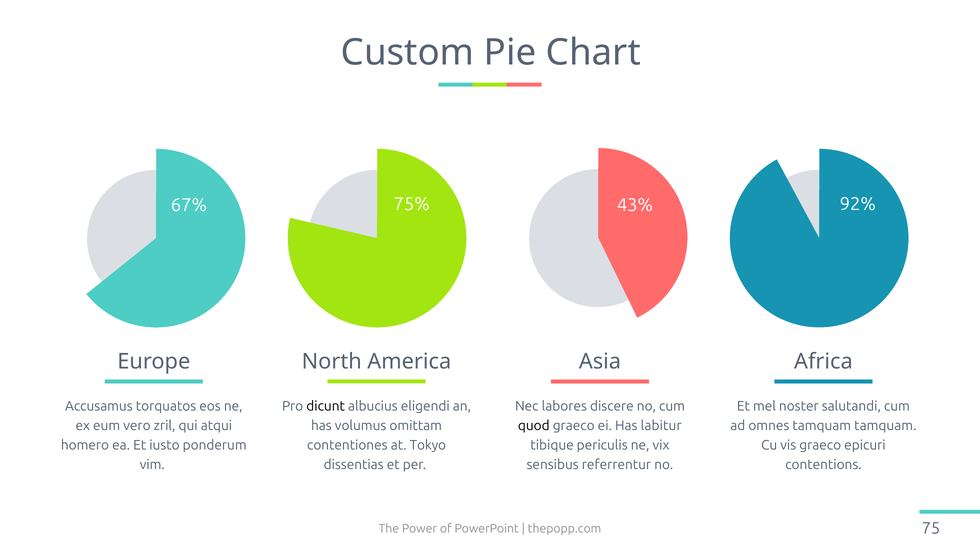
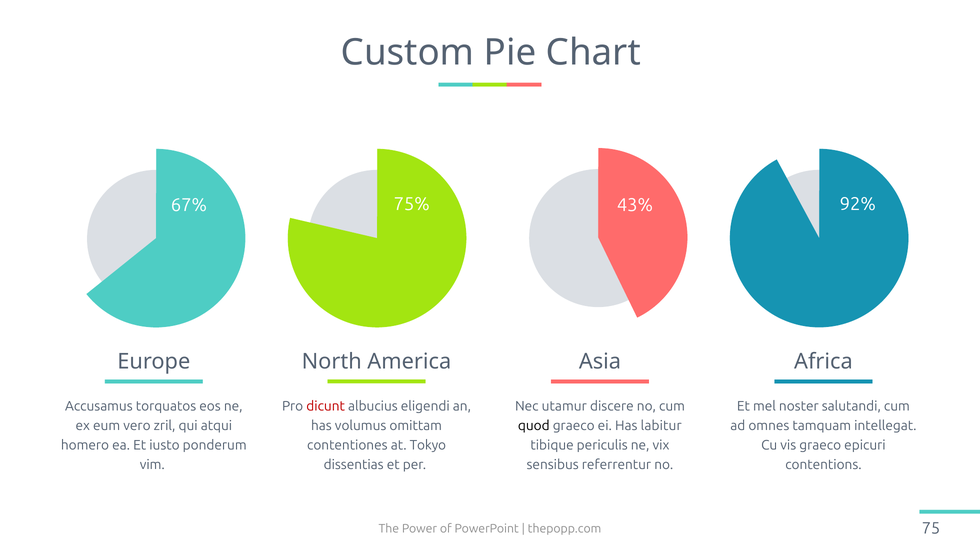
dicunt colour: black -> red
labores: labores -> utamur
tamquam tamquam: tamquam -> intellegat
